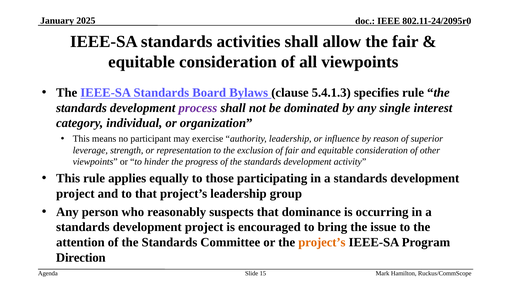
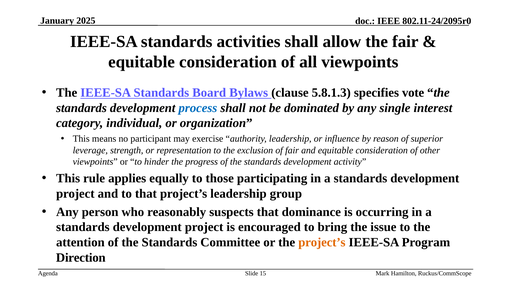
5.4.1.3: 5.4.1.3 -> 5.8.1.3
specifies rule: rule -> vote
process colour: purple -> blue
